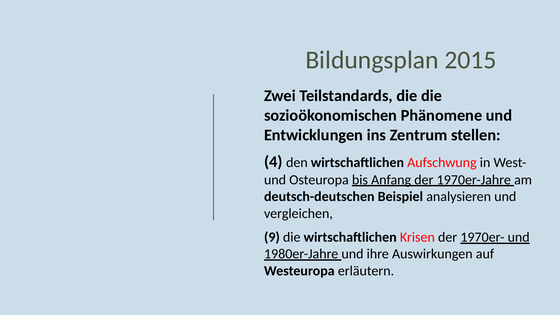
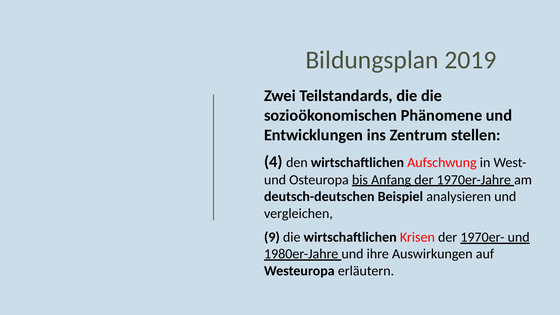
2015: 2015 -> 2019
